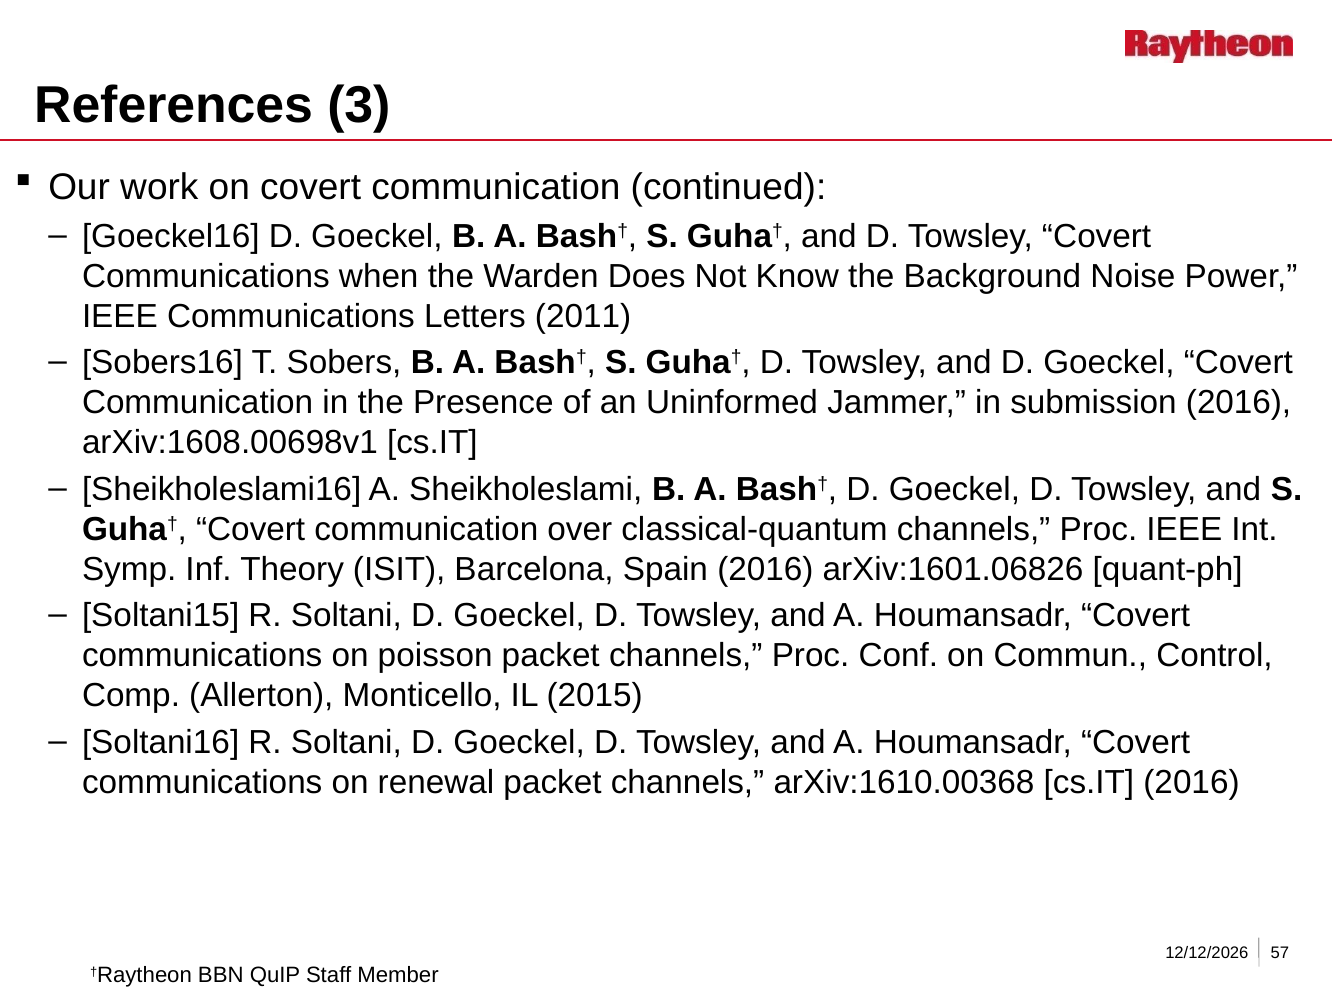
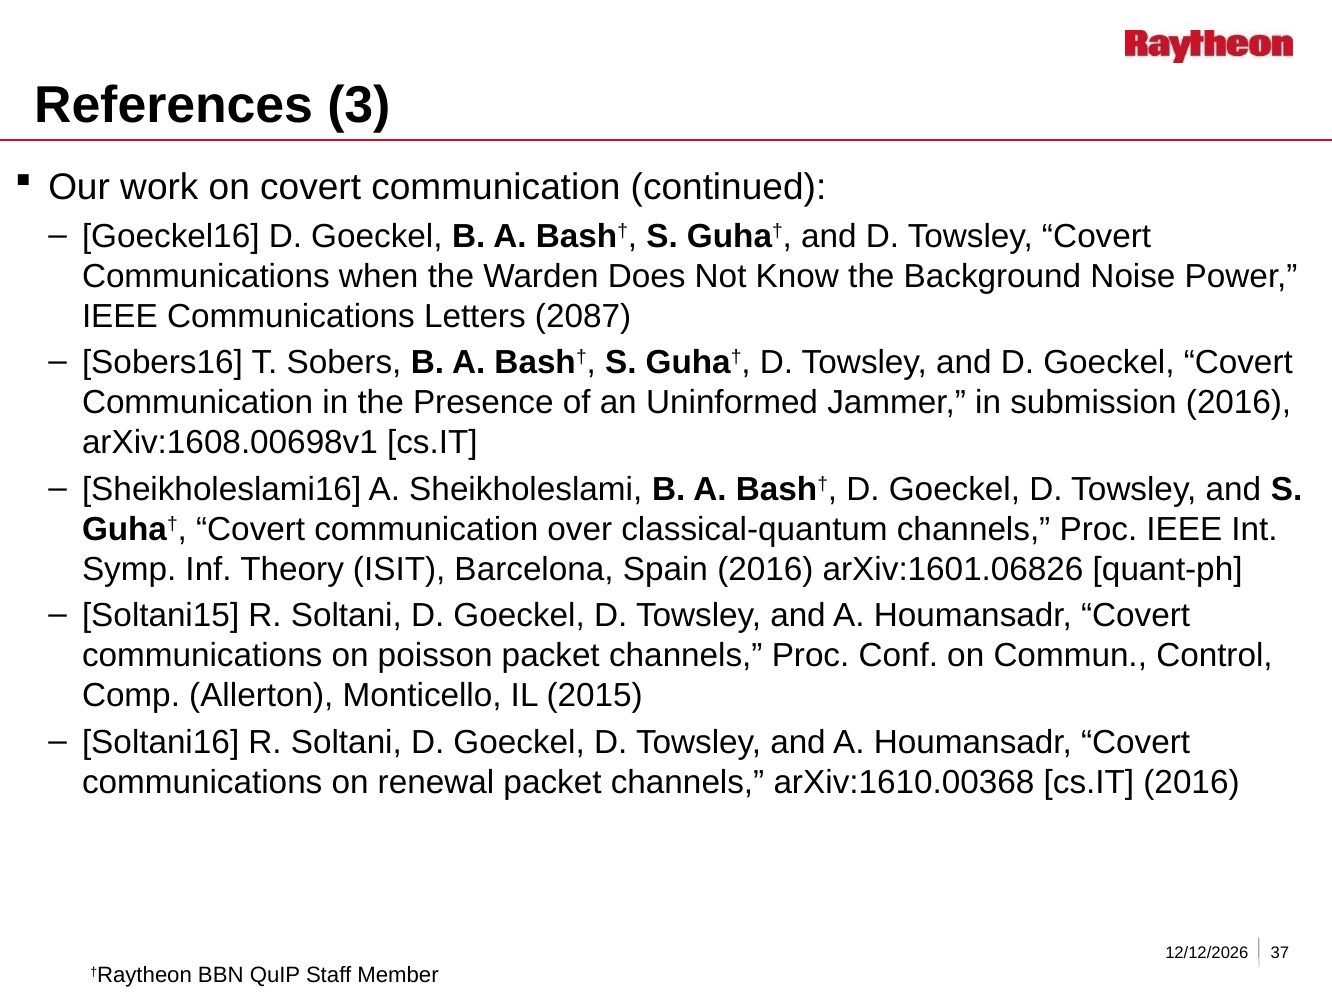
2011: 2011 -> 2087
57: 57 -> 37
